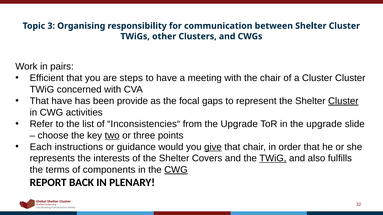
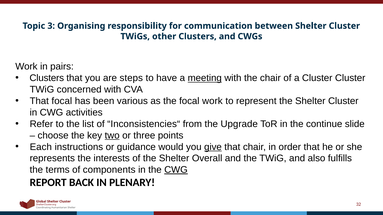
Efficient at (47, 78): Efficient -> Clusters
meeting underline: none -> present
That have: have -> focal
provide: provide -> various
focal gaps: gaps -> work
Cluster at (343, 101) underline: present -> none
in the upgrade: upgrade -> continue
Covers: Covers -> Overall
TWiG at (273, 159) underline: present -> none
